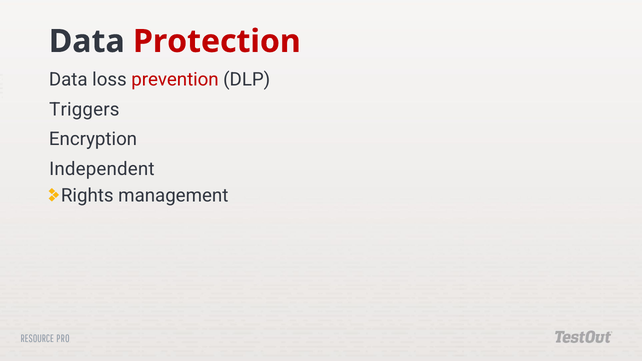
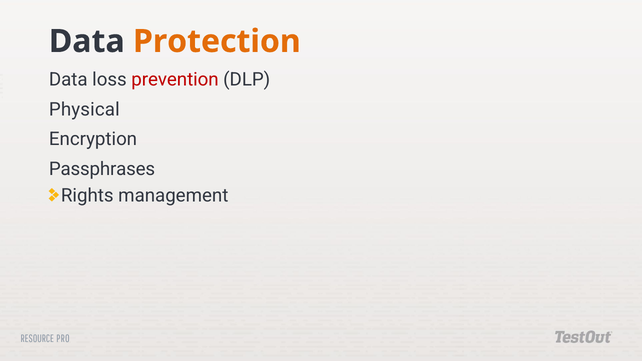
Protection colour: red -> orange
Triggers: Triggers -> Physical
Independent: Independent -> Passphrases
